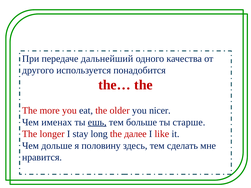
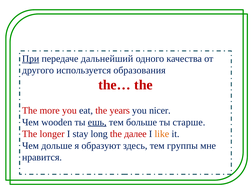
При underline: none -> present
понадобится: понадобится -> образования
older: older -> years
именах: именах -> wooden
like colour: red -> orange
половину: половину -> образуют
сделать: сделать -> группы
